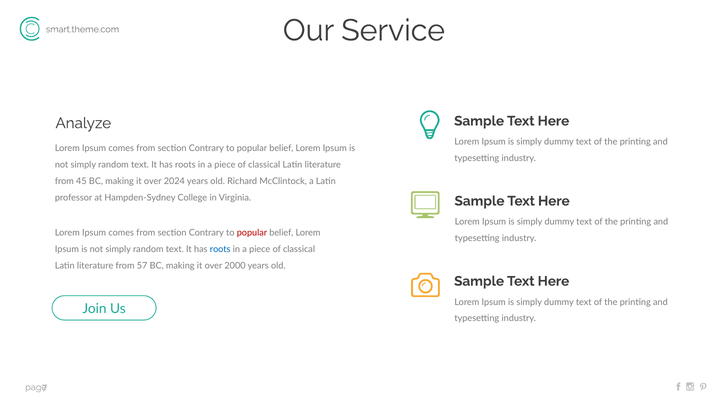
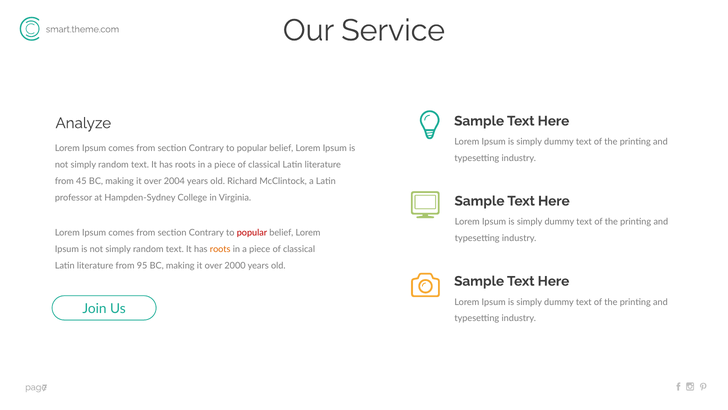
2024: 2024 -> 2004
roots at (220, 249) colour: blue -> orange
57: 57 -> 95
